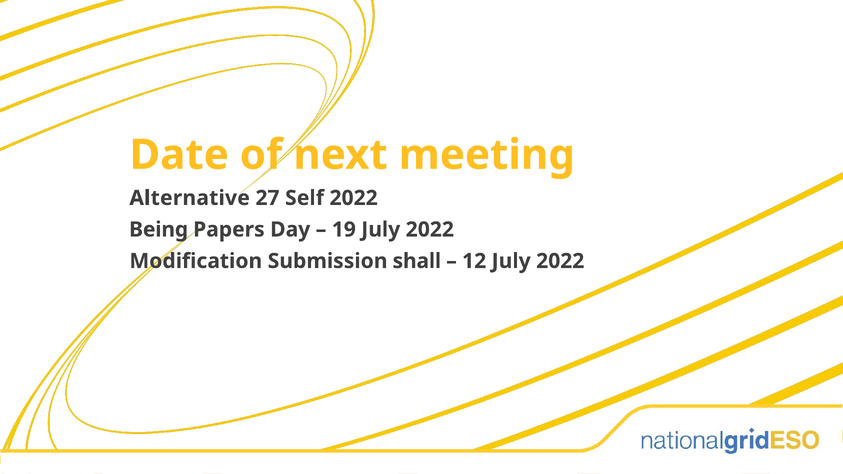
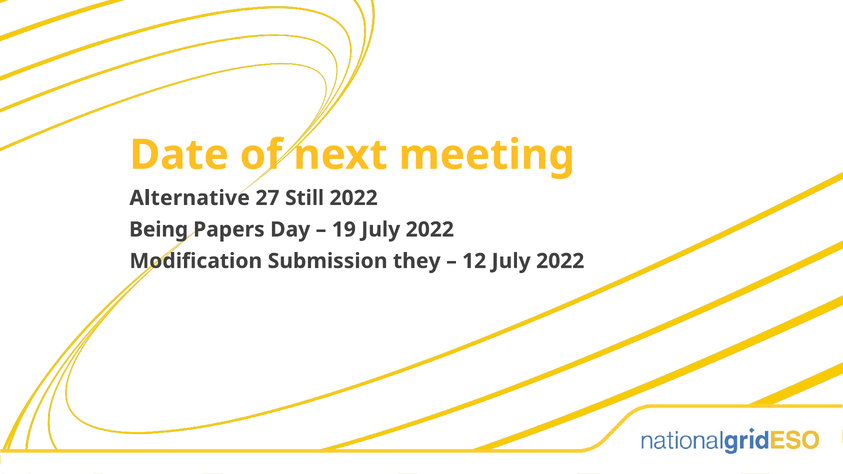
Self: Self -> Still
shall: shall -> they
